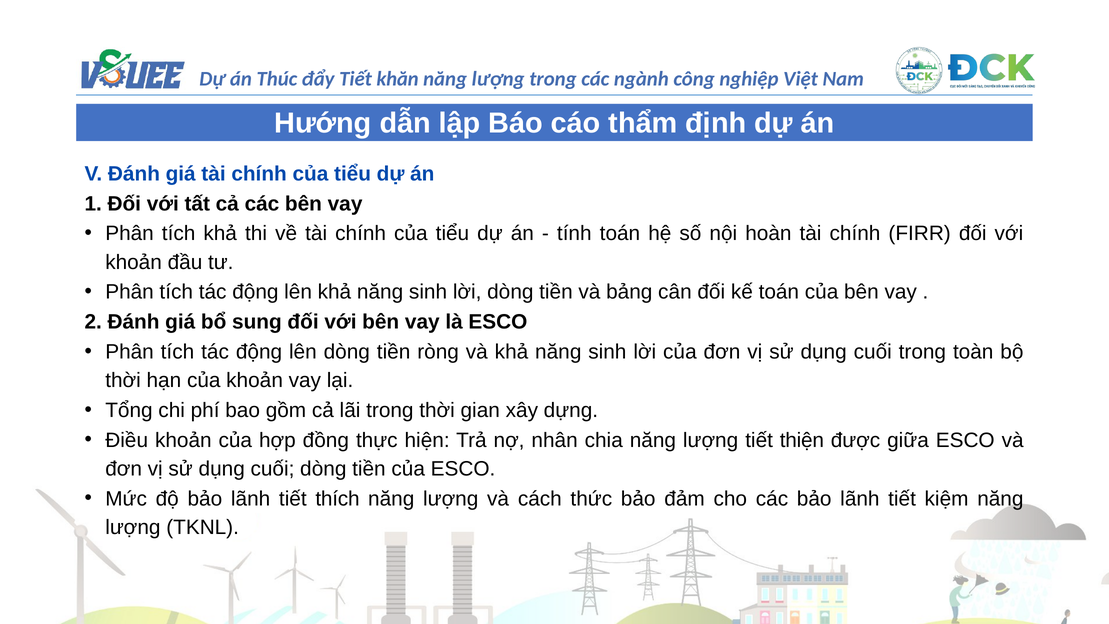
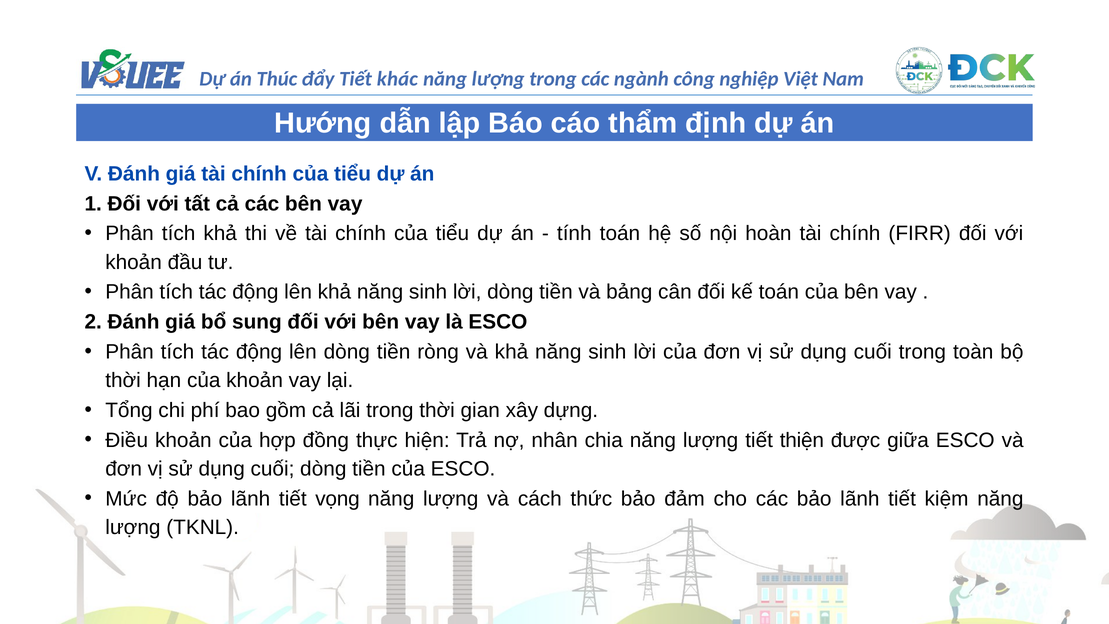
khăn: khăn -> khác
thích: thích -> vọng
